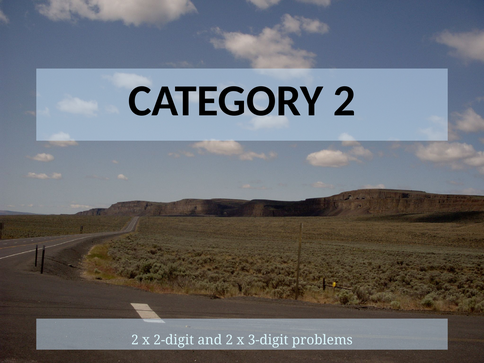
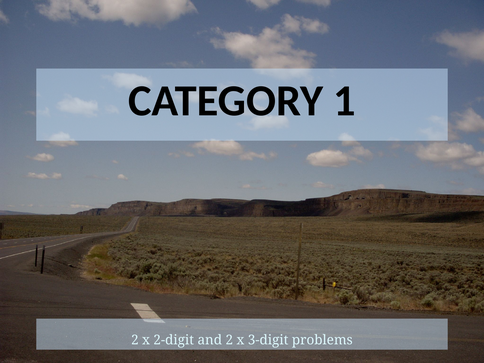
CATEGORY 2: 2 -> 1
